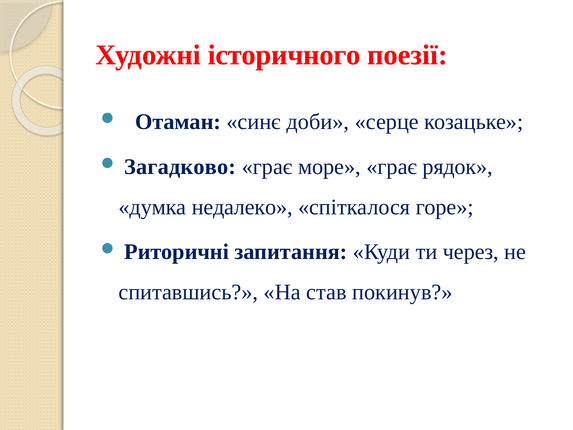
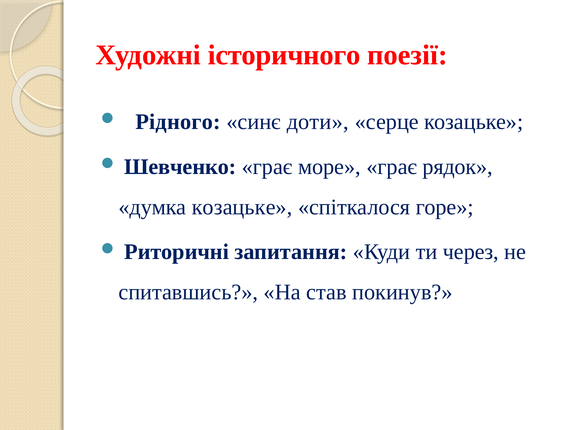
Отаман: Отаман -> Рідного
доби: доби -> доти
Загадково: Загадково -> Шевченко
думка недалеко: недалеко -> козацьке
